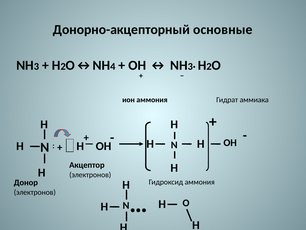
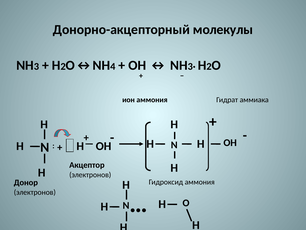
основные: основные -> молекулы
